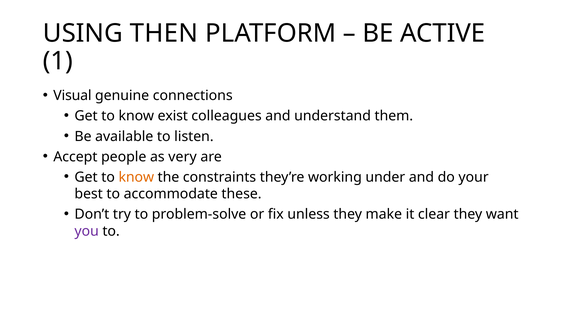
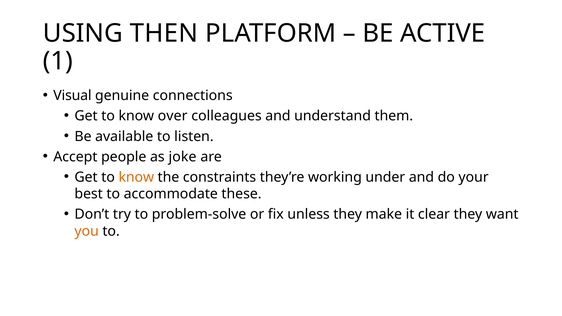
exist: exist -> over
very: very -> joke
you colour: purple -> orange
